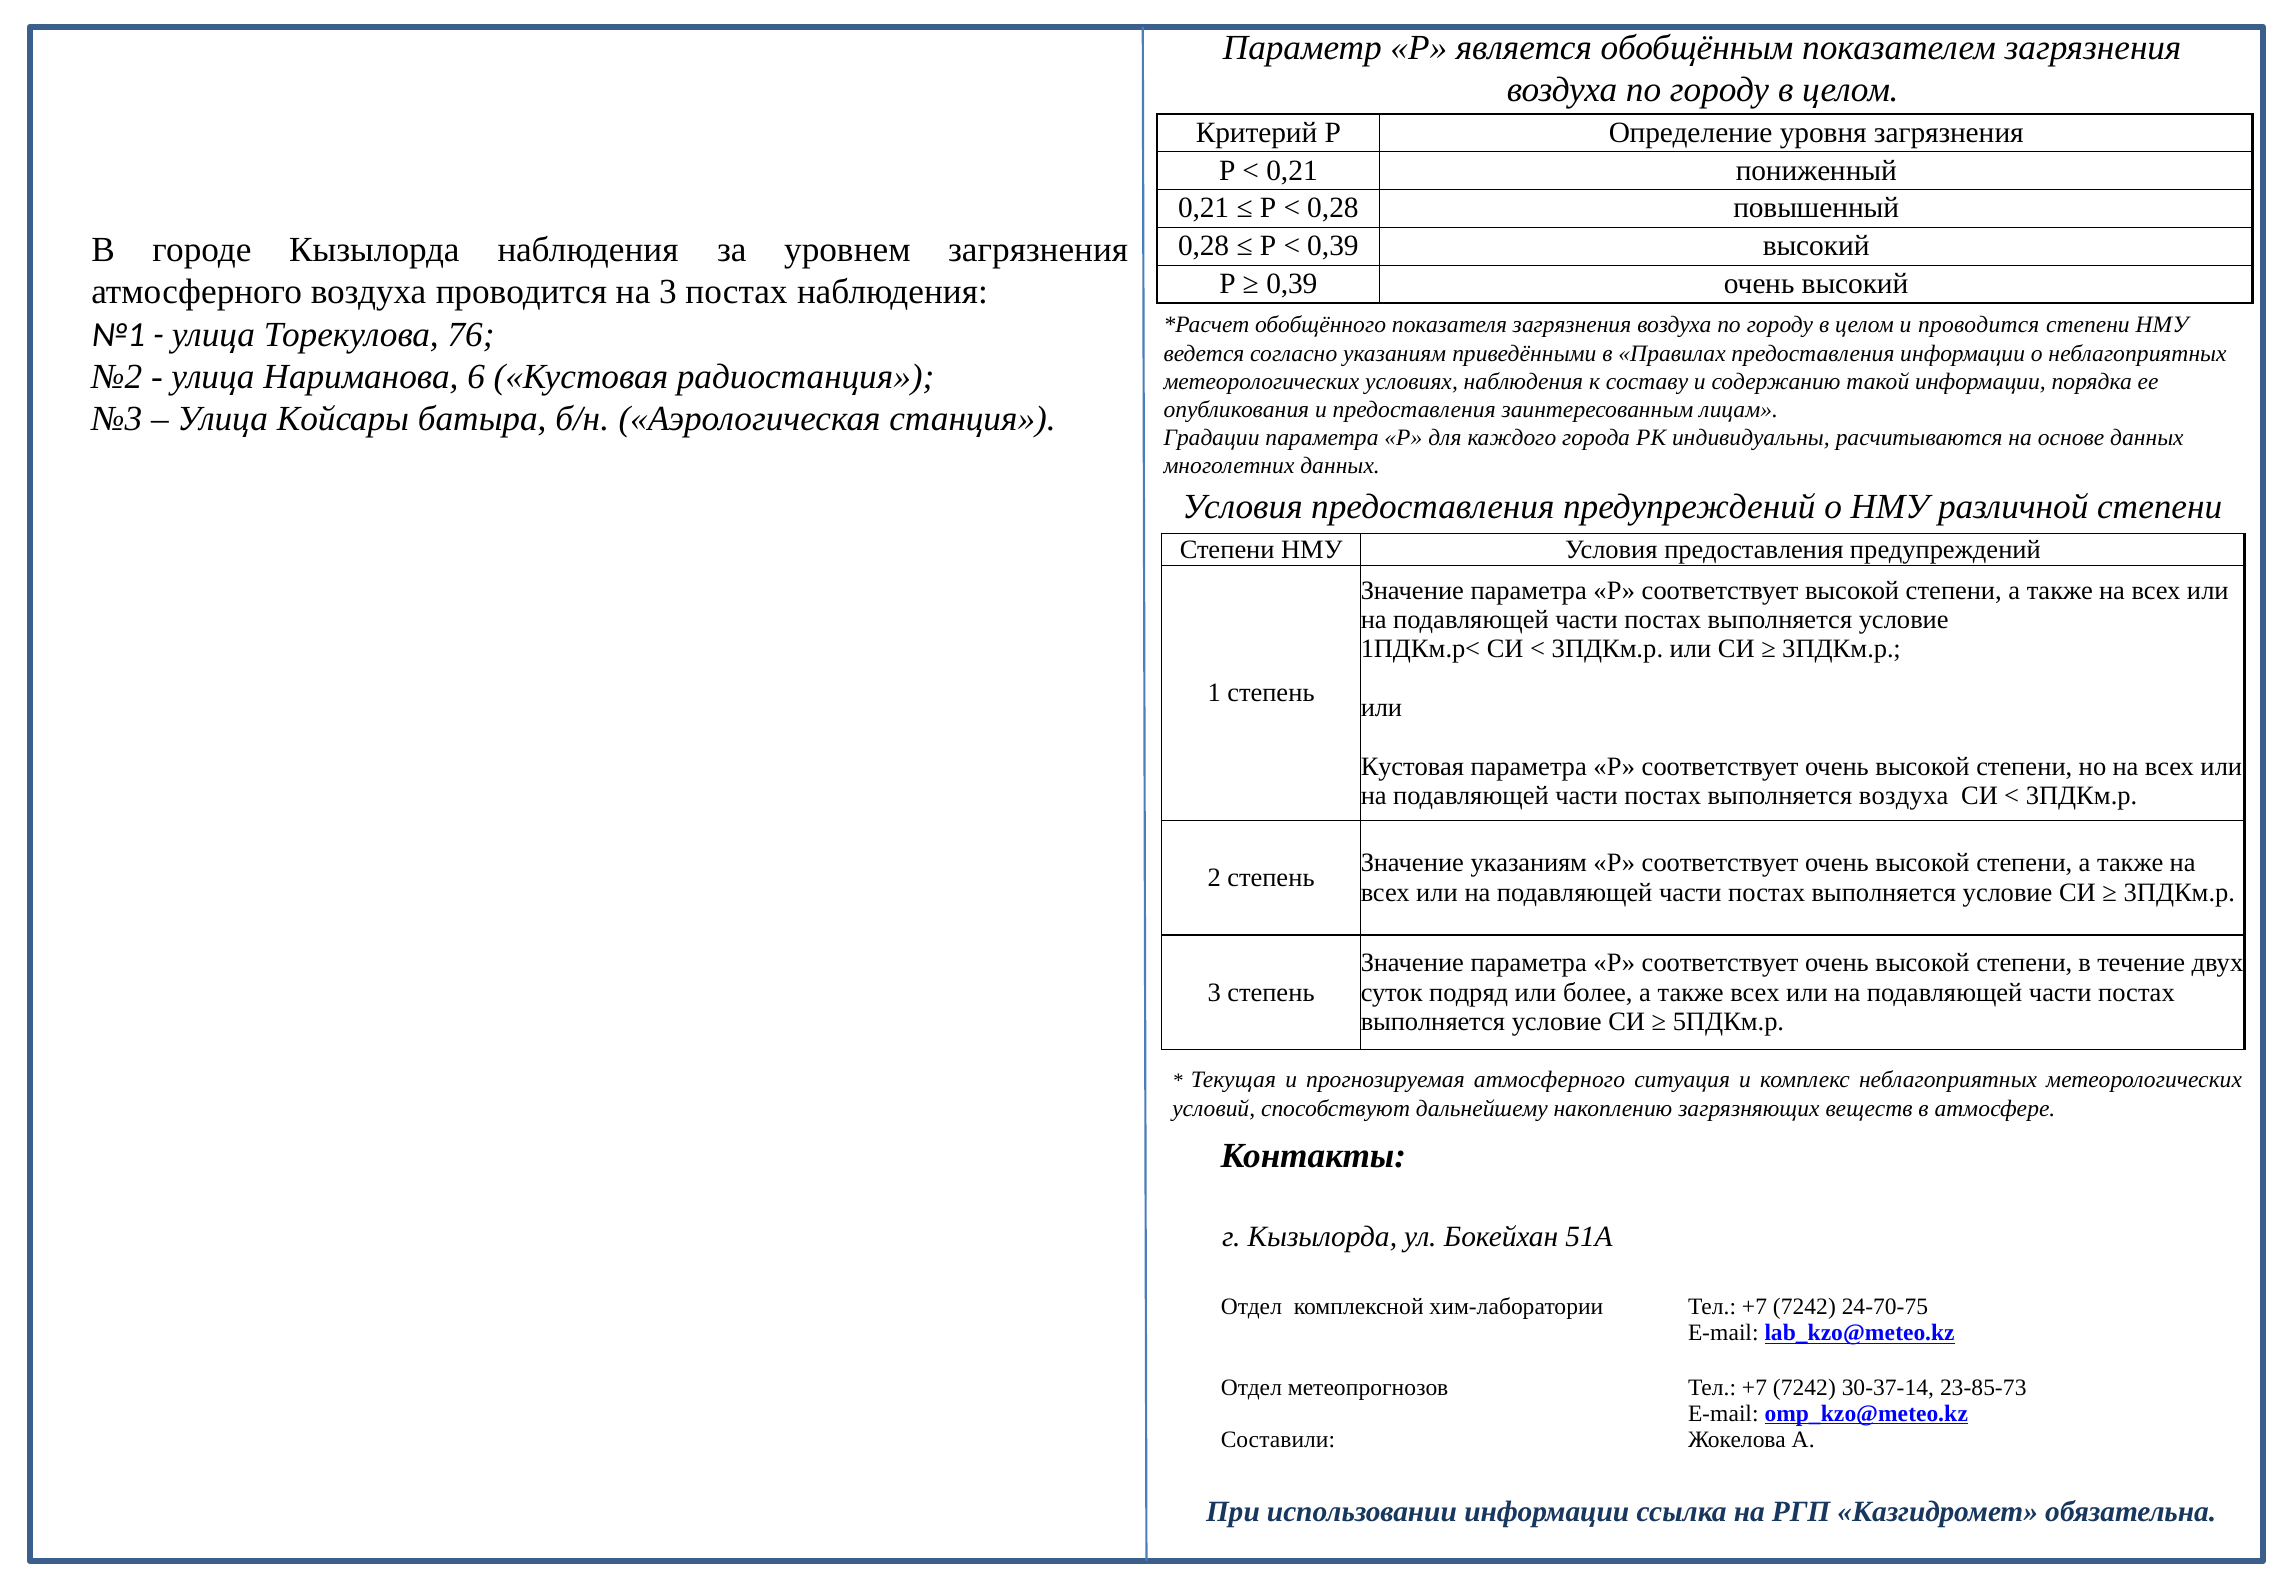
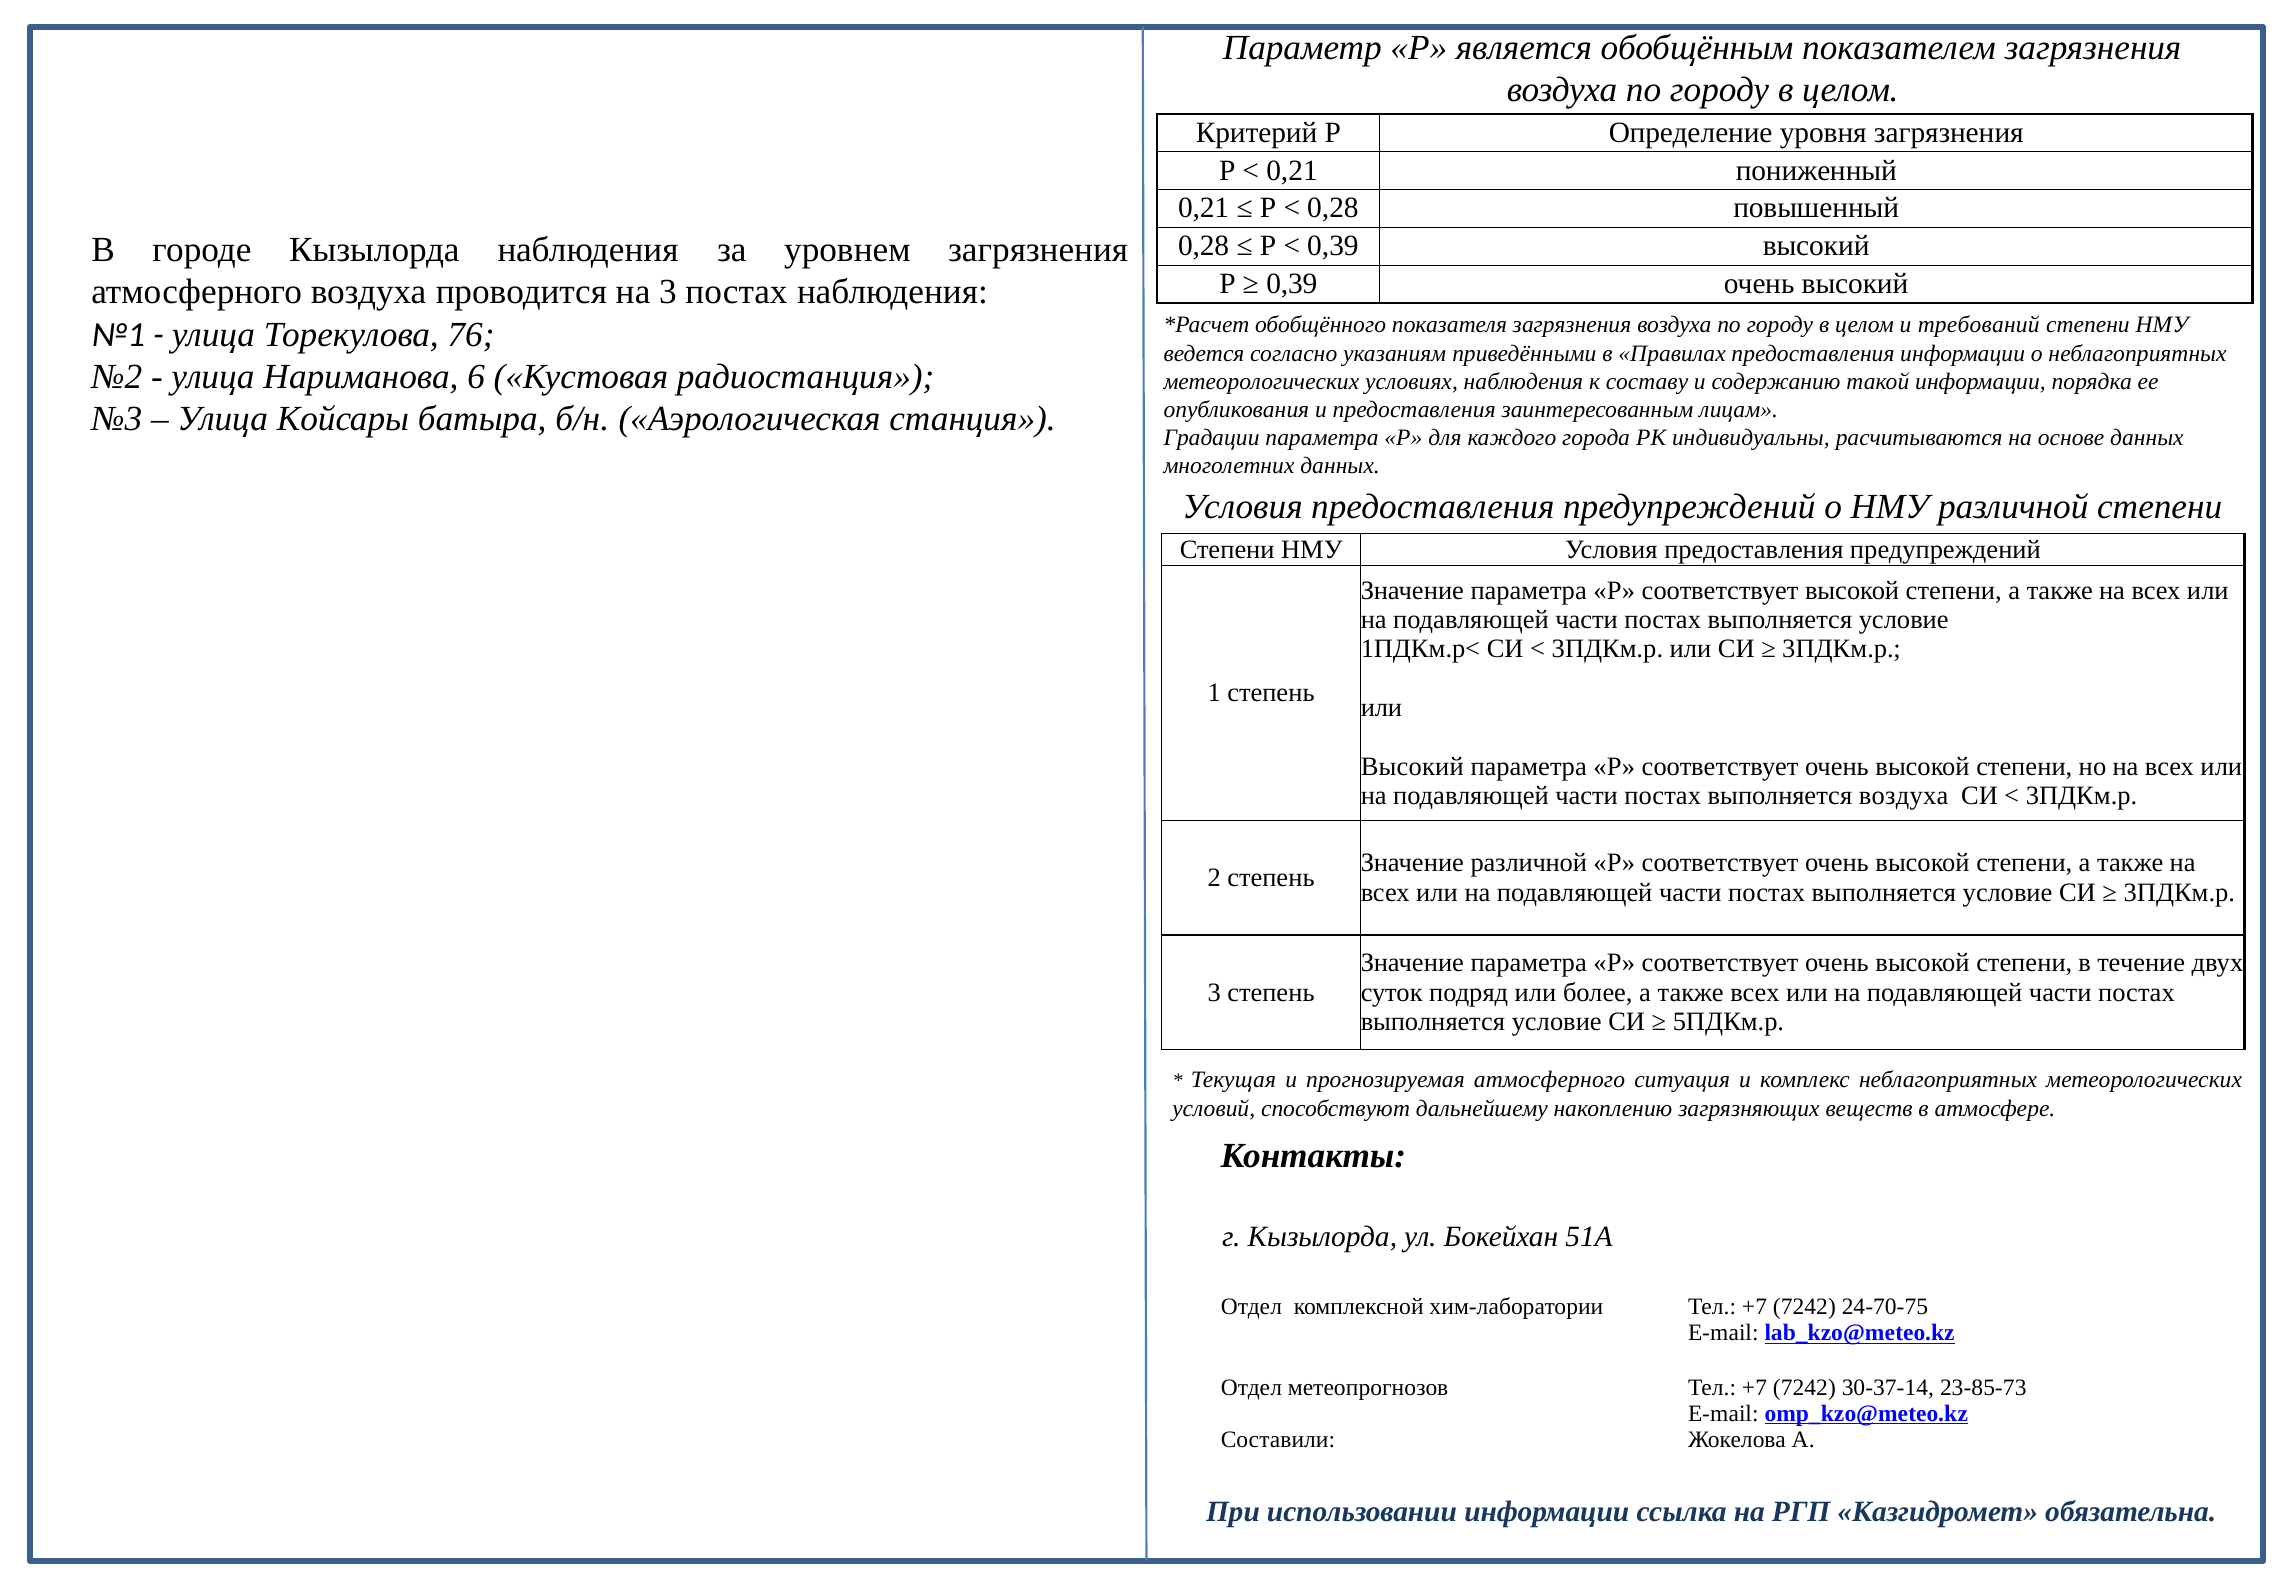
и проводится: проводится -> требований
Кустовая at (1412, 766): Кустовая -> Высокий
Значение указаниям: указаниям -> различной
